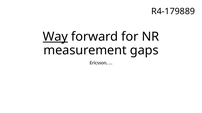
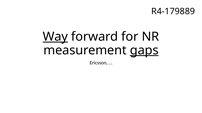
gaps underline: none -> present
